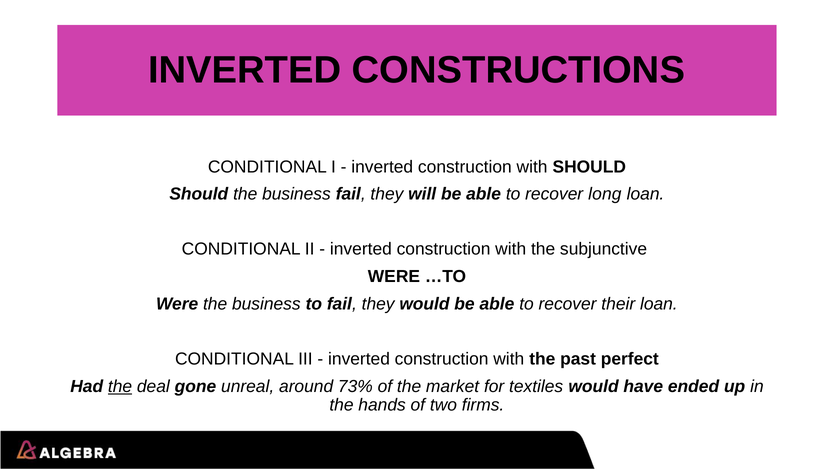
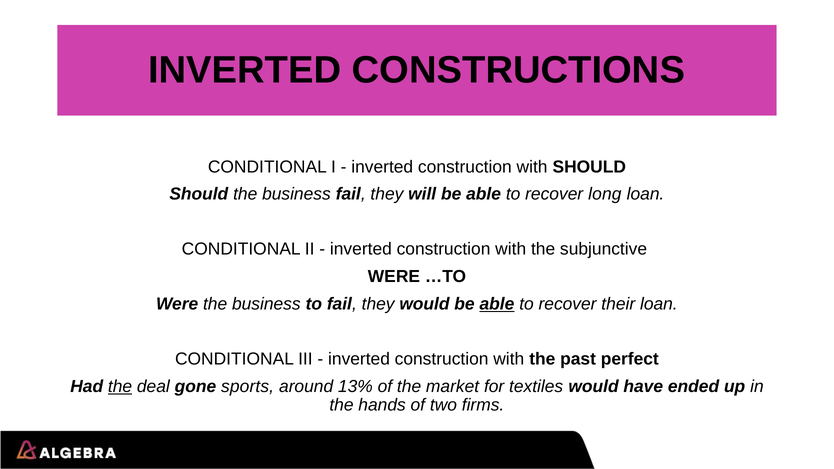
able at (497, 304) underline: none -> present
unreal: unreal -> sports
73%: 73% -> 13%
